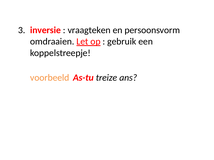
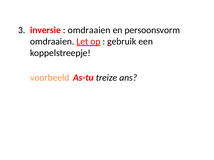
vraagteken at (89, 30): vraagteken -> omdraaien
